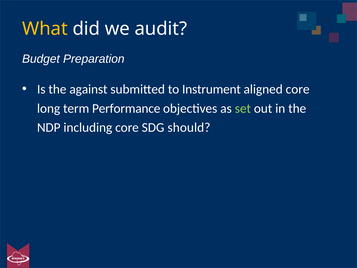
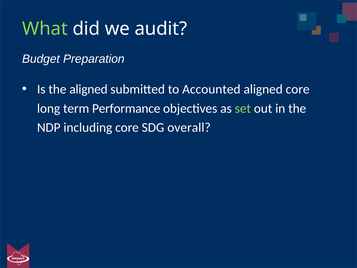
What colour: yellow -> light green
the against: against -> aligned
Instrument: Instrument -> Accounted
should: should -> overall
